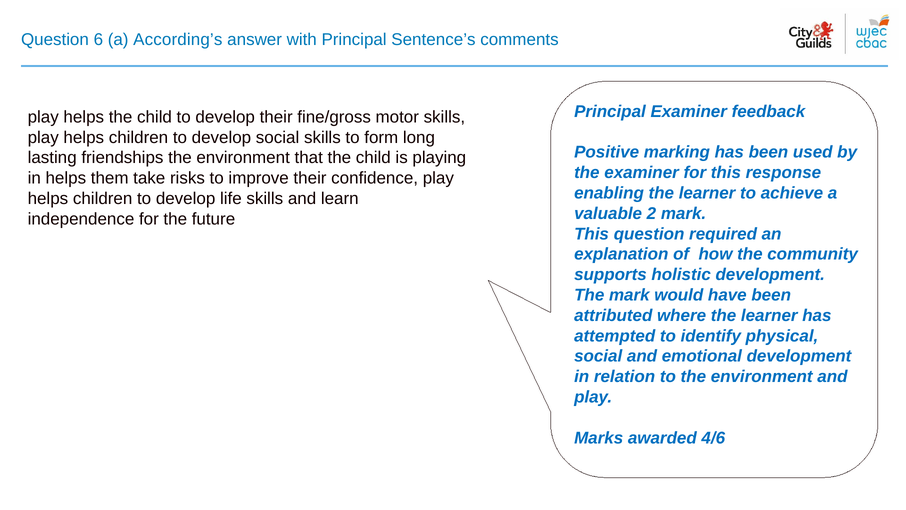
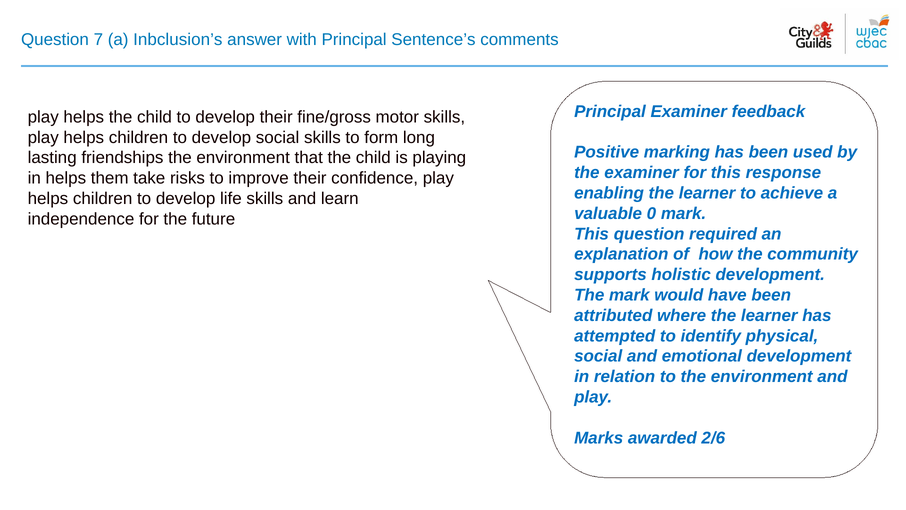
6: 6 -> 7
According’s: According’s -> Inbclusion’s
2: 2 -> 0
4/6: 4/6 -> 2/6
